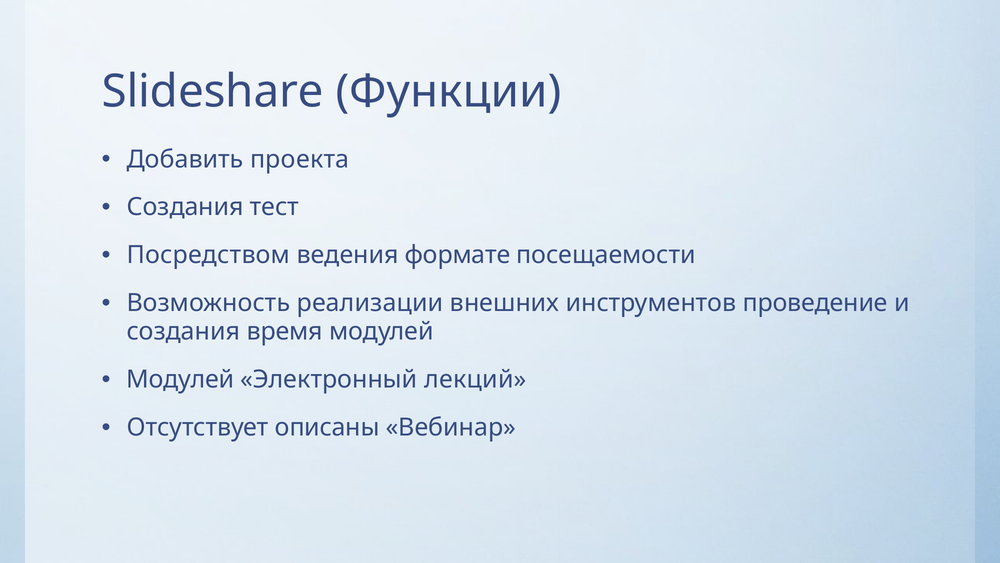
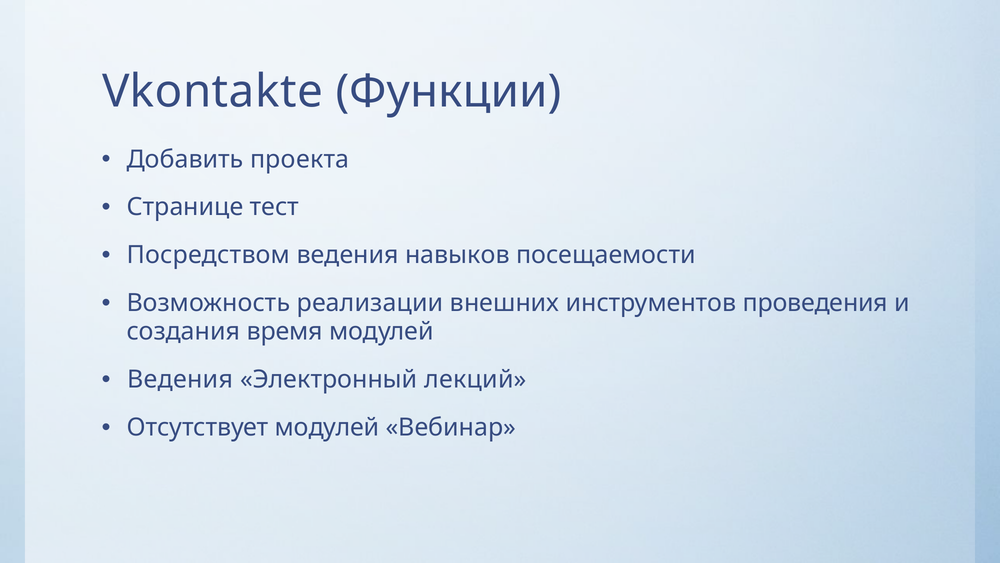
Slideshare: Slideshare -> Vkontakte
Создания at (185, 207): Создания -> Странице
формате: формате -> навыков
проведение: проведение -> проведения
Модулей at (180, 379): Модулей -> Ведения
Отсутствует описаны: описаны -> модулей
